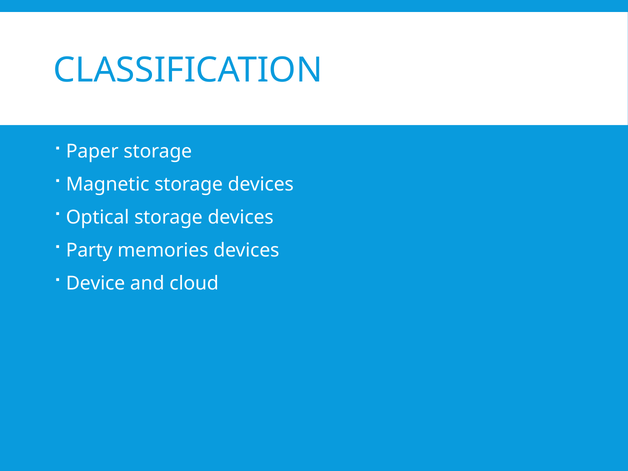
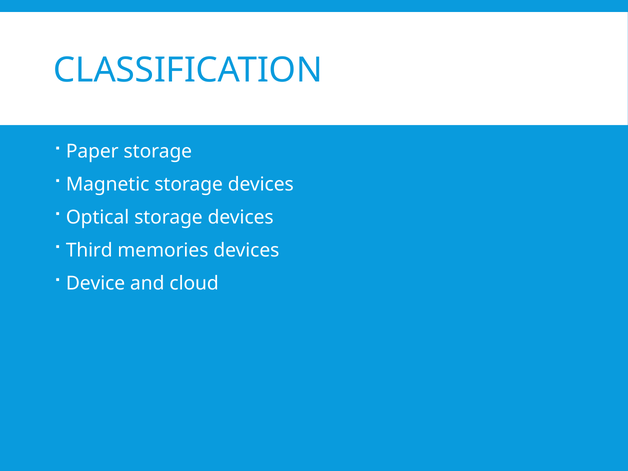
Party: Party -> Third
